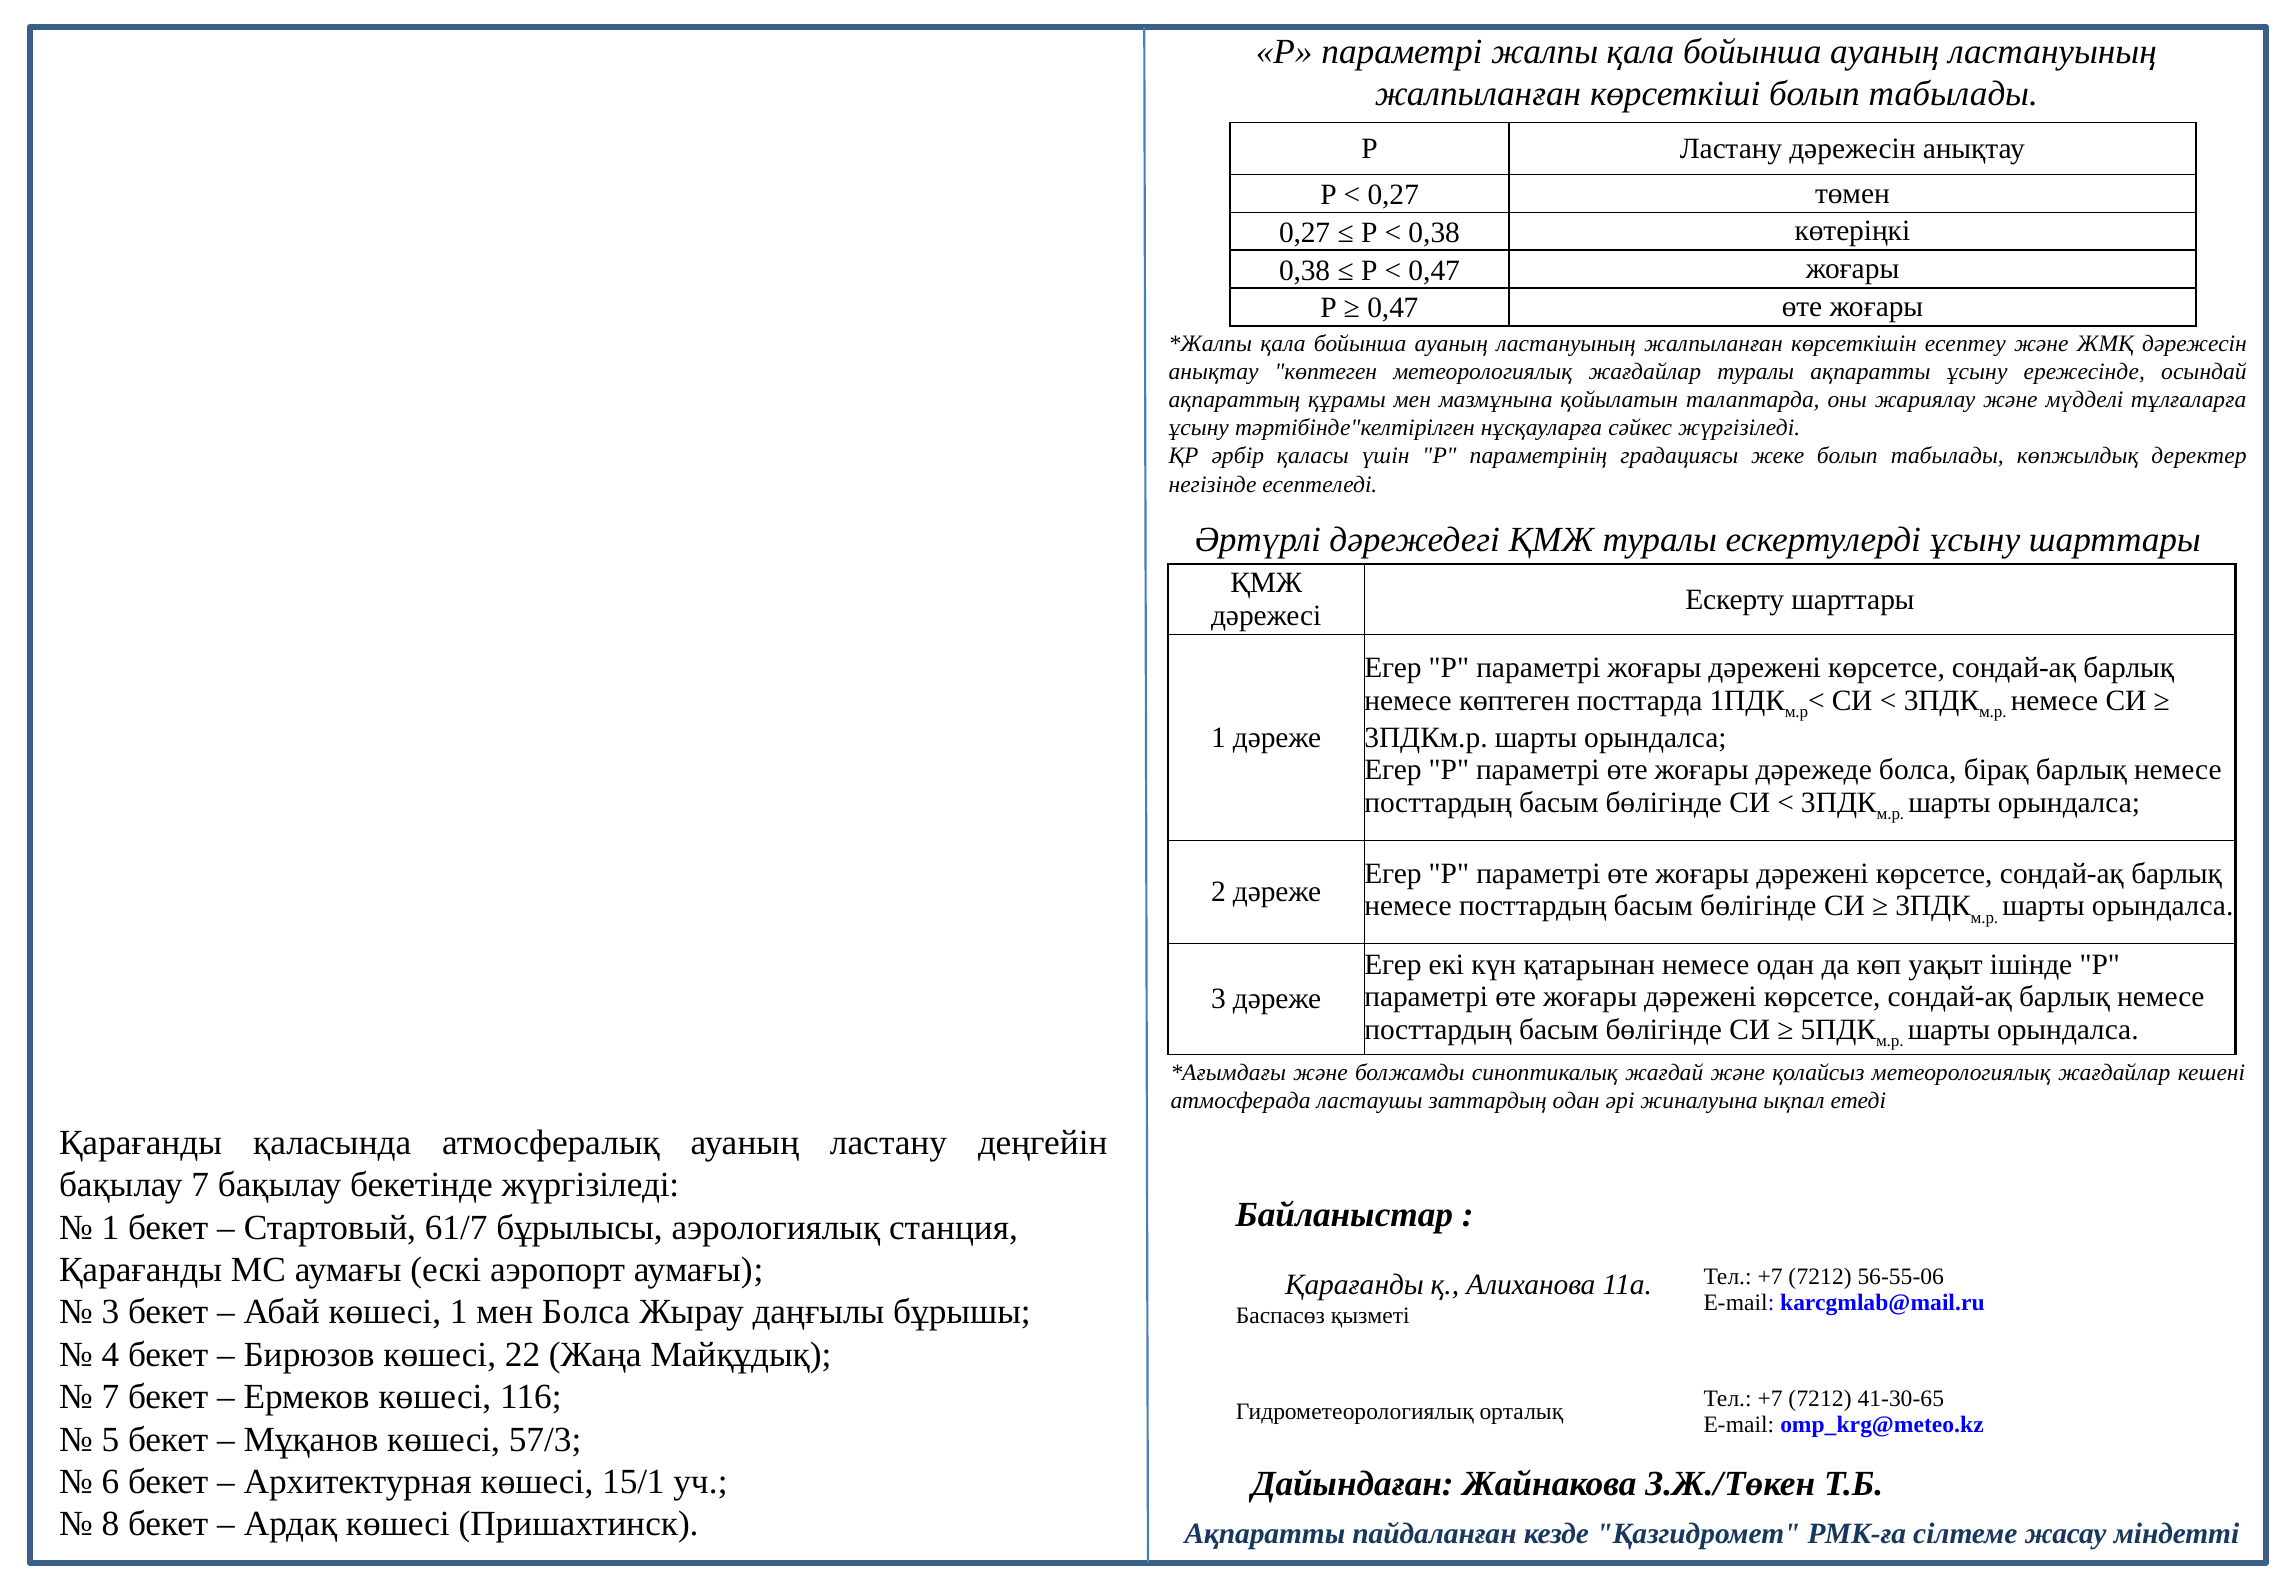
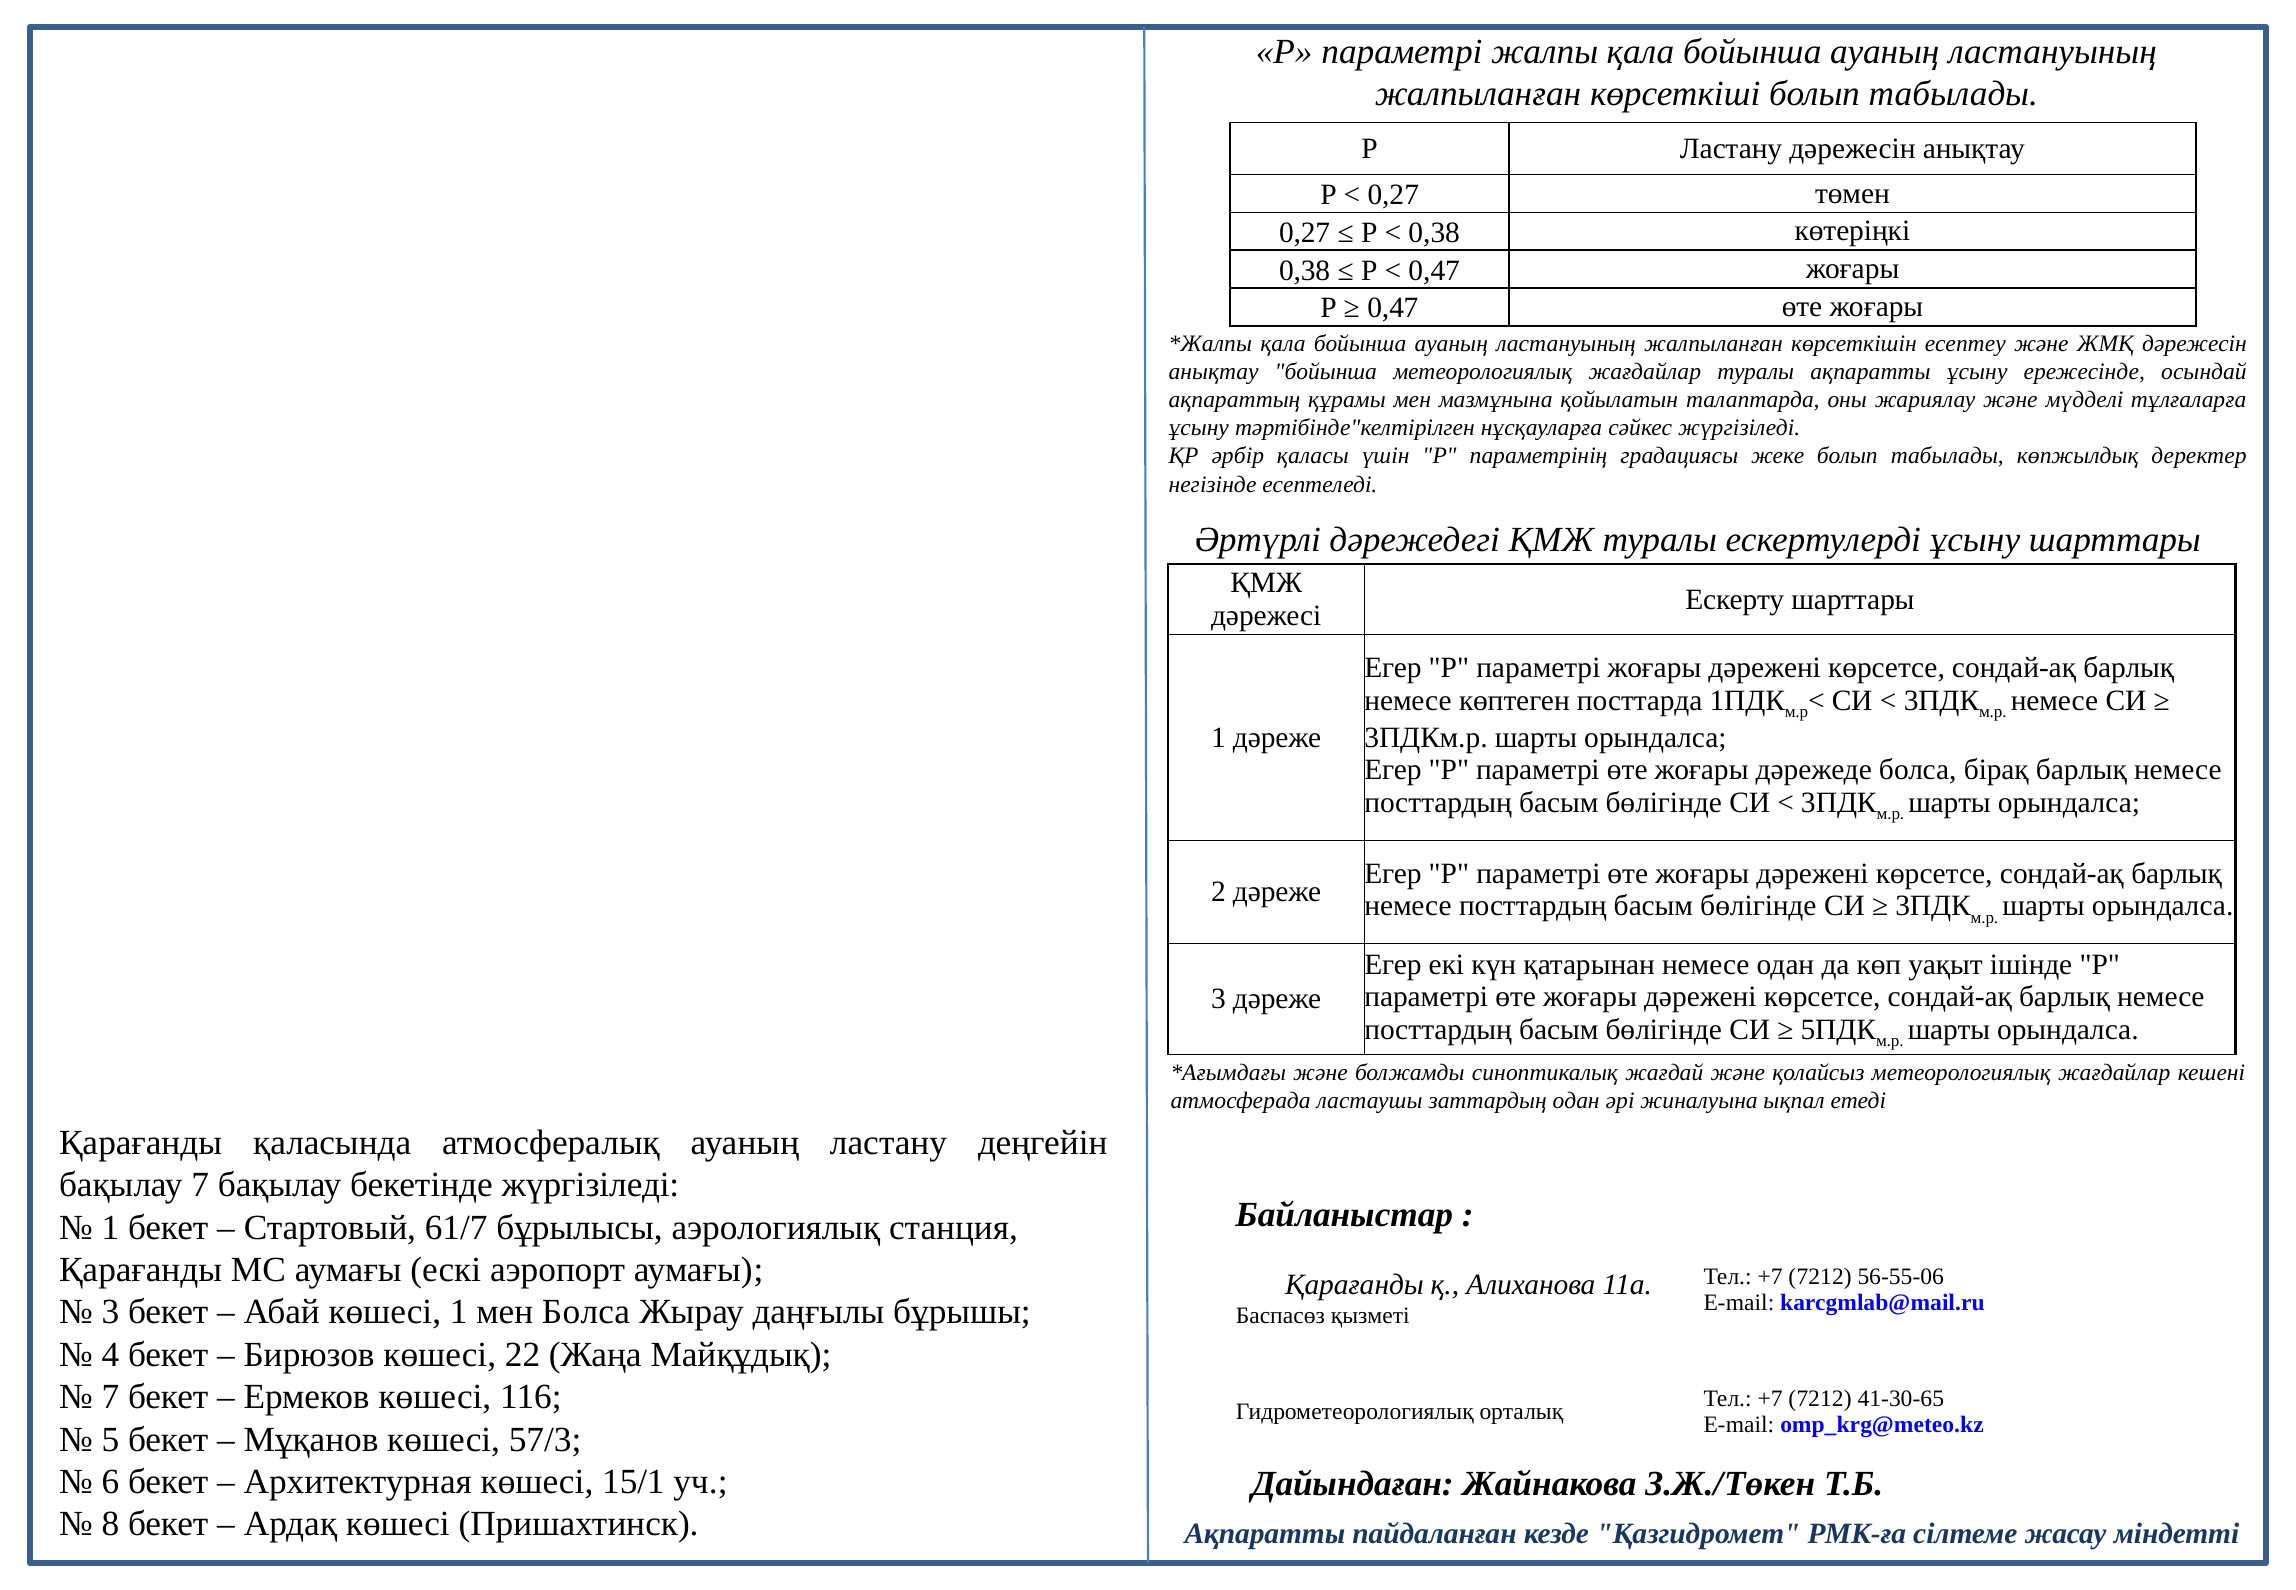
анықтау көптеген: көптеген -> бойынша
